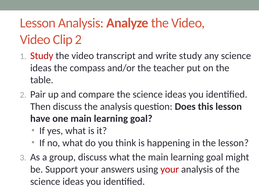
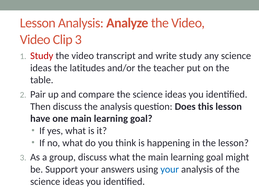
Clip 2: 2 -> 3
compass: compass -> latitudes
your at (170, 169) colour: red -> blue
